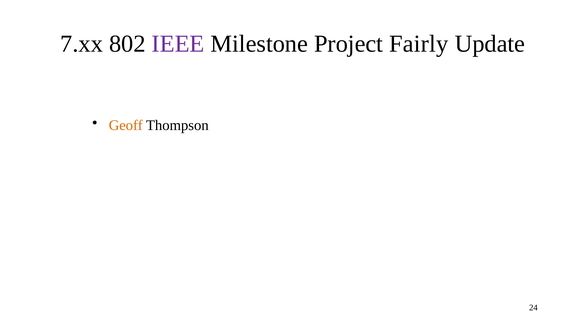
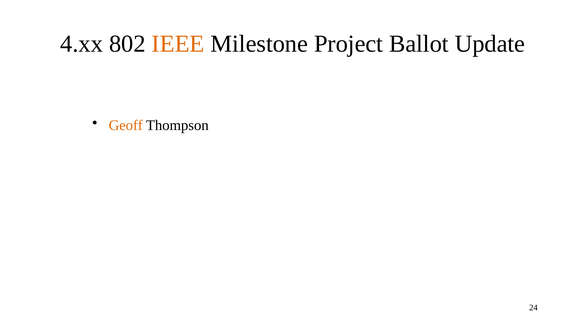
7.xx: 7.xx -> 4.xx
IEEE colour: purple -> orange
Fairly: Fairly -> Ballot
